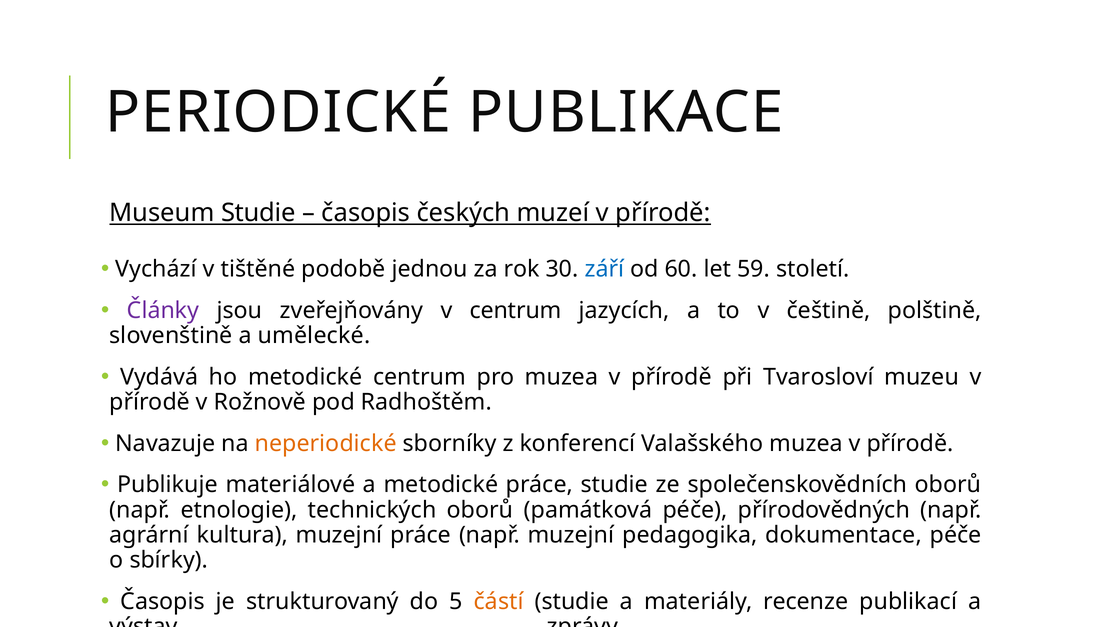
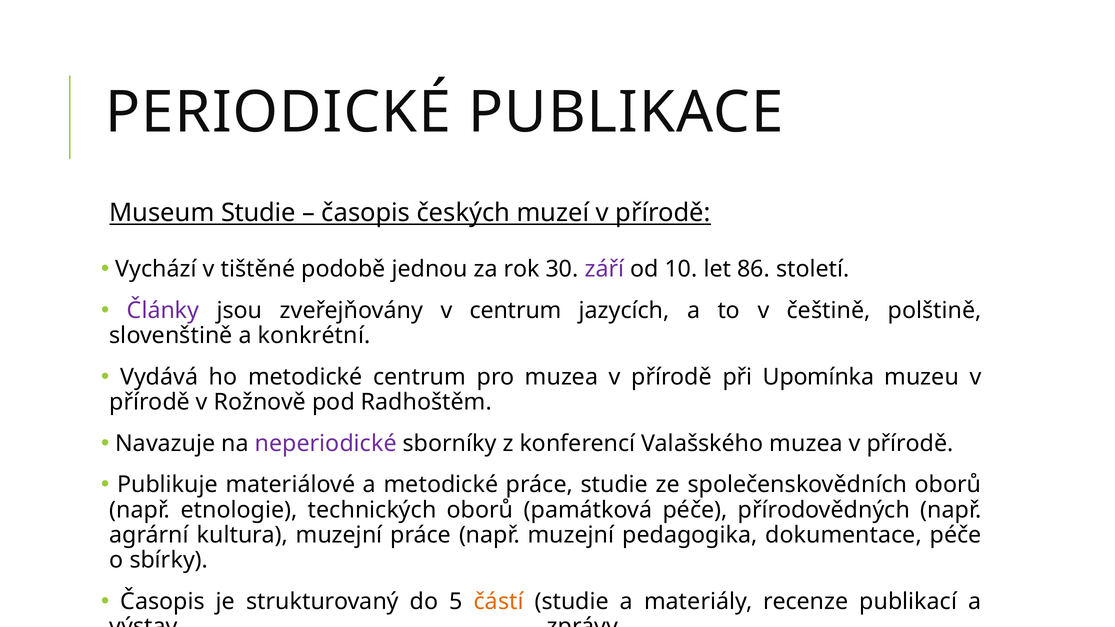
září colour: blue -> purple
60: 60 -> 10
59: 59 -> 86
umělecké: umělecké -> konkrétní
Tvarosloví: Tvarosloví -> Upomínka
neperiodické colour: orange -> purple
